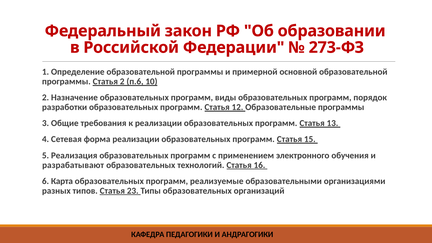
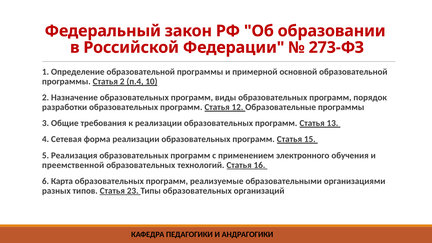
п.6: п.6 -> п.4
разрабатывают: разрабатывают -> преемственной
